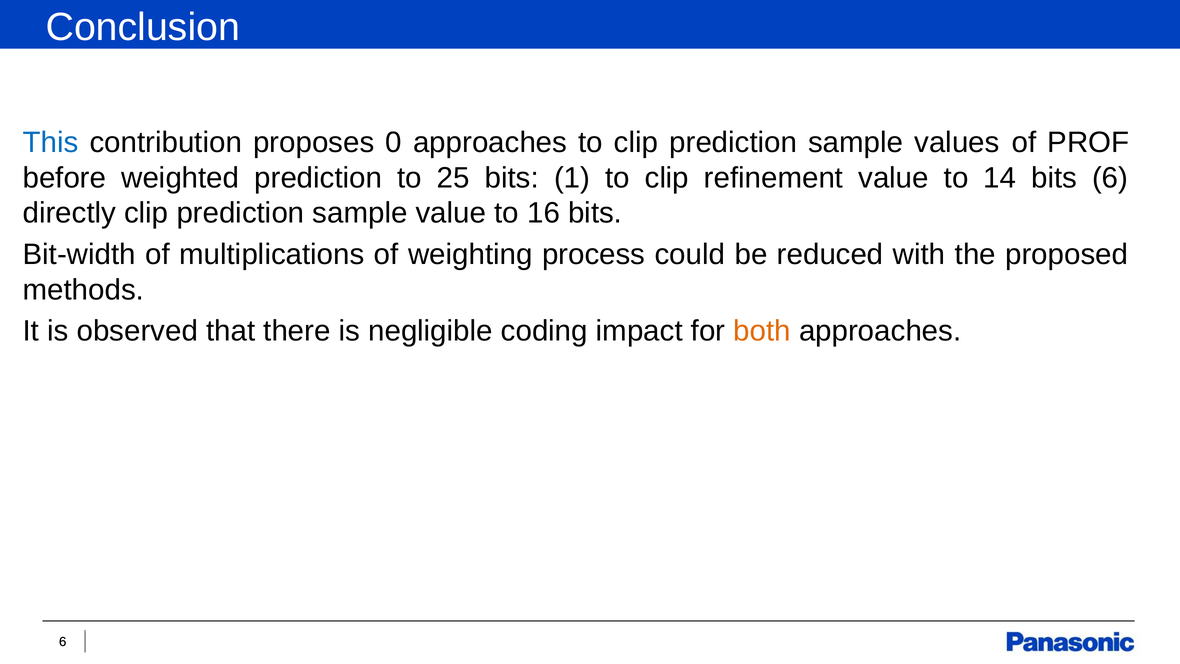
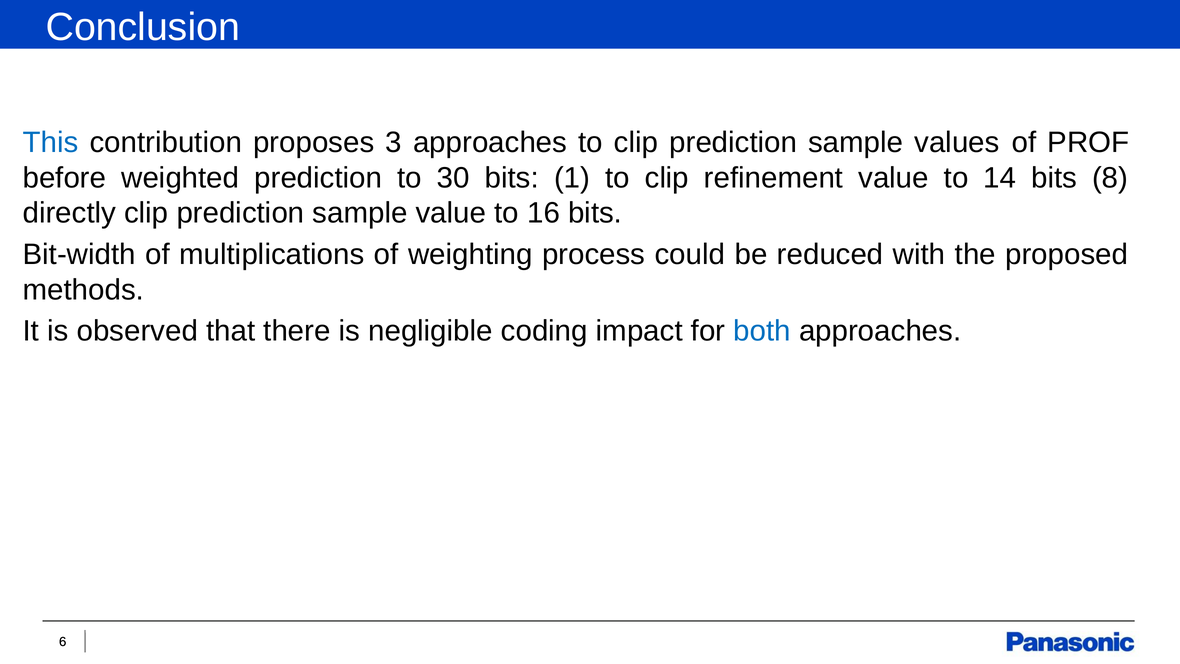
0: 0 -> 3
25: 25 -> 30
6: 6 -> 8
both colour: orange -> blue
